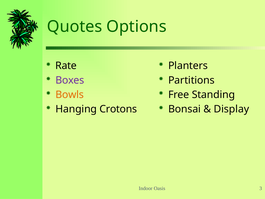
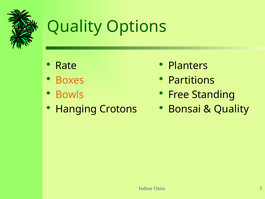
Quotes at (75, 27): Quotes -> Quality
Boxes colour: purple -> orange
Display at (231, 109): Display -> Quality
